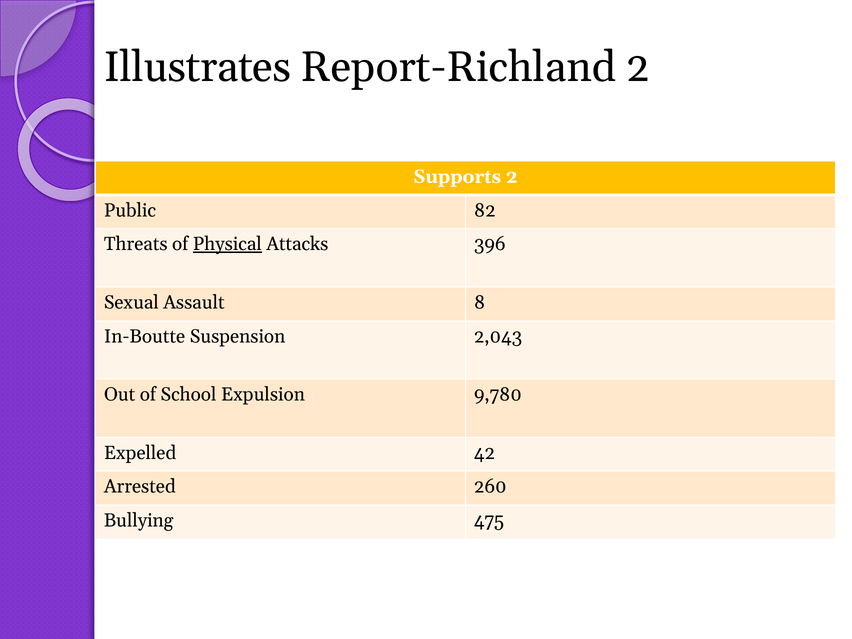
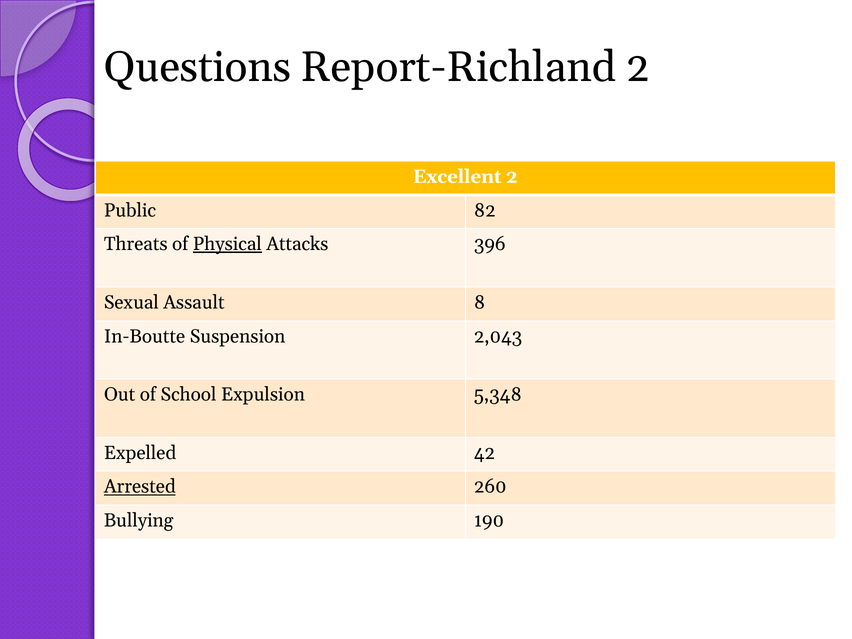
Illustrates: Illustrates -> Questions
Supports: Supports -> Excellent
9,780: 9,780 -> 5,348
Arrested underline: none -> present
475: 475 -> 190
